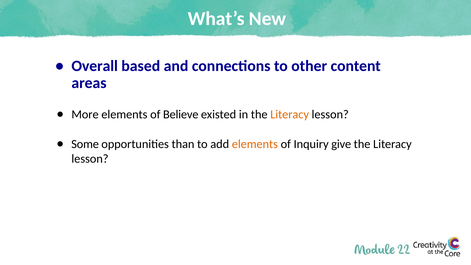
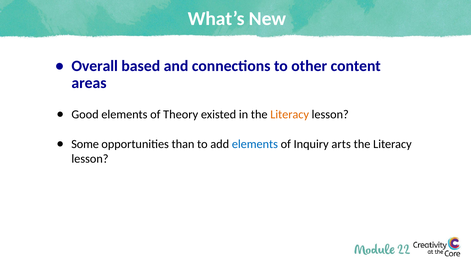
More: More -> Good
Believe: Believe -> Theory
elements at (255, 144) colour: orange -> blue
give: give -> arts
